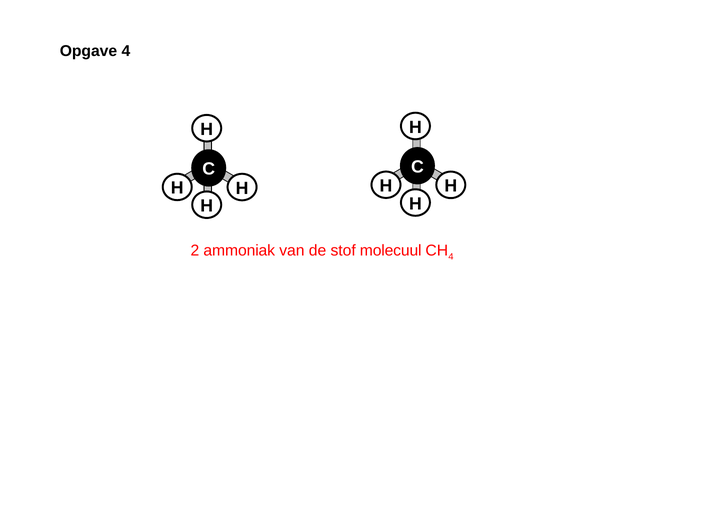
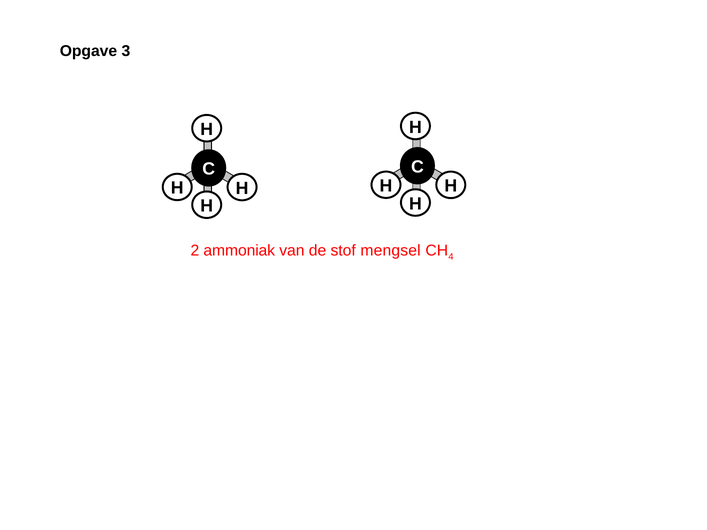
Opgave 4: 4 -> 3
molecuul: molecuul -> mengsel
